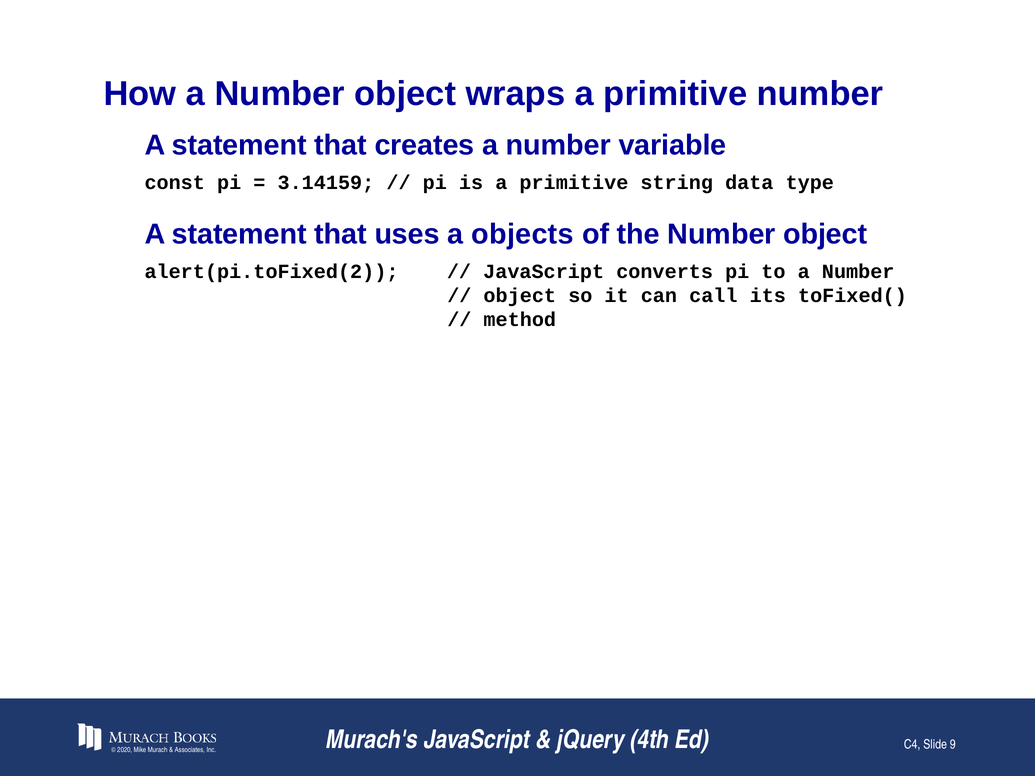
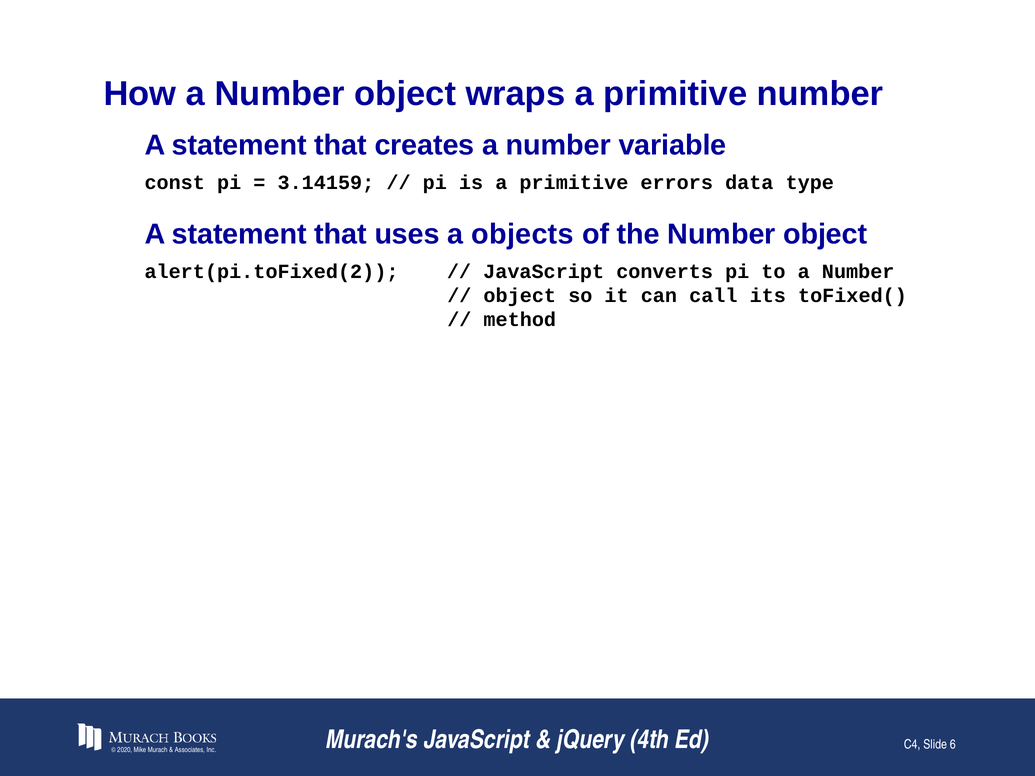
string: string -> errors
9: 9 -> 6
